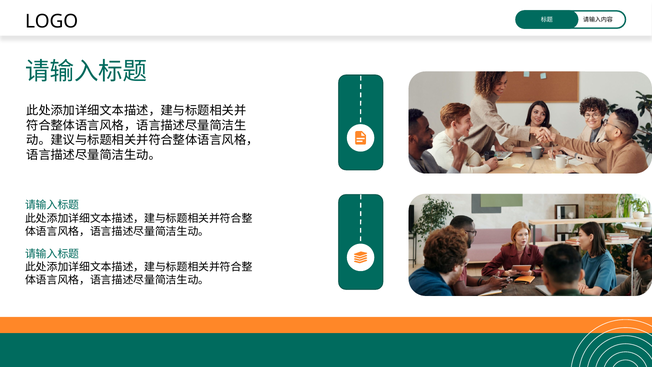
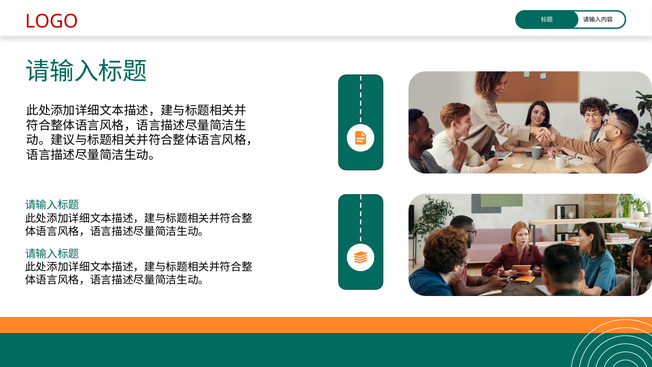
LOGO colour: black -> red
